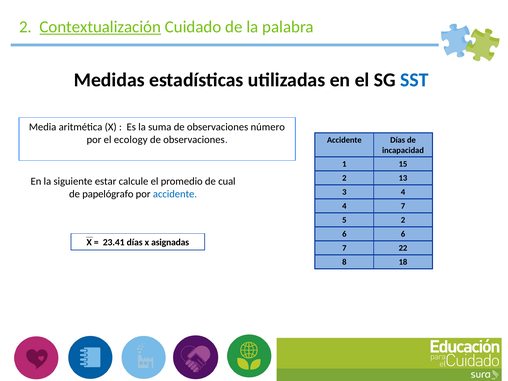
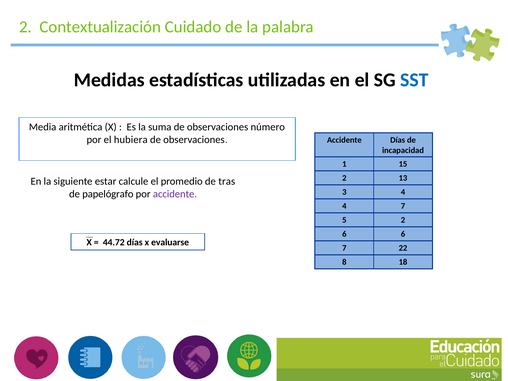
Contextualización underline: present -> none
ecology: ecology -> hubiera
cual: cual -> tras
accidente at (175, 194) colour: blue -> purple
23.41: 23.41 -> 44.72
asignadas: asignadas -> evaluarse
